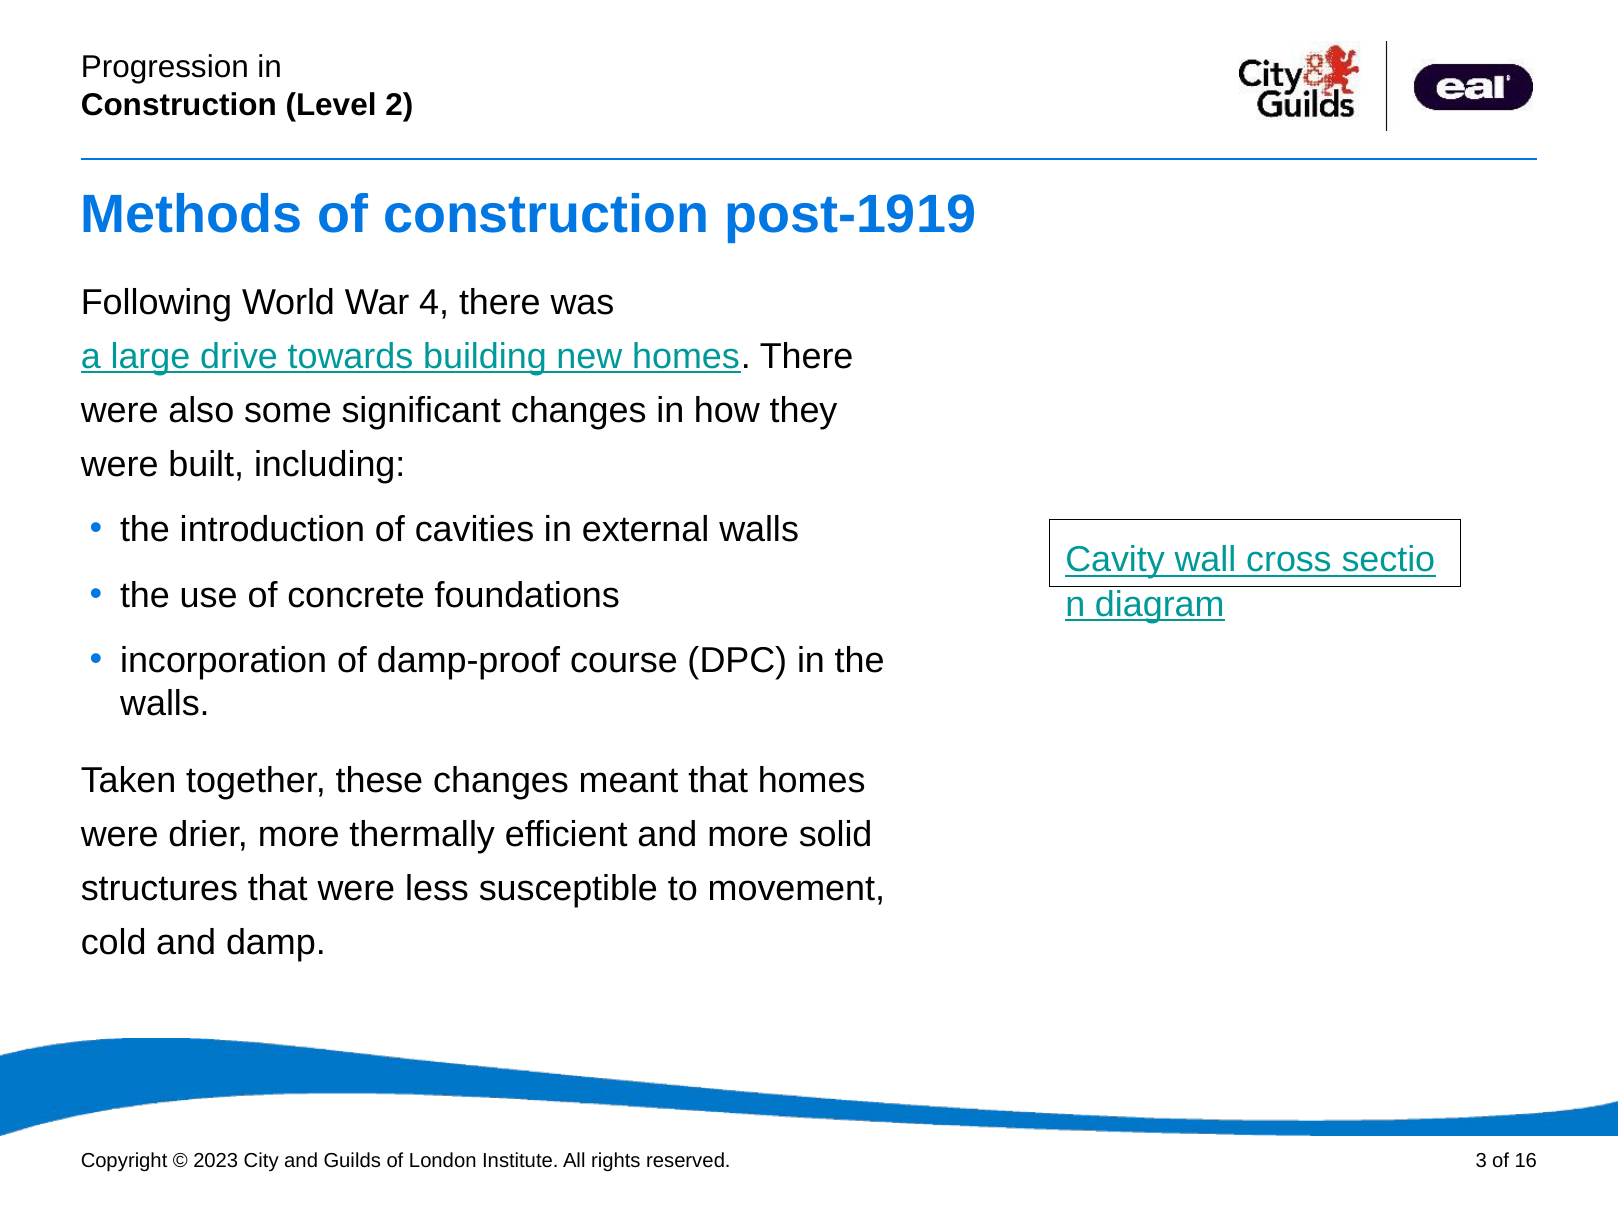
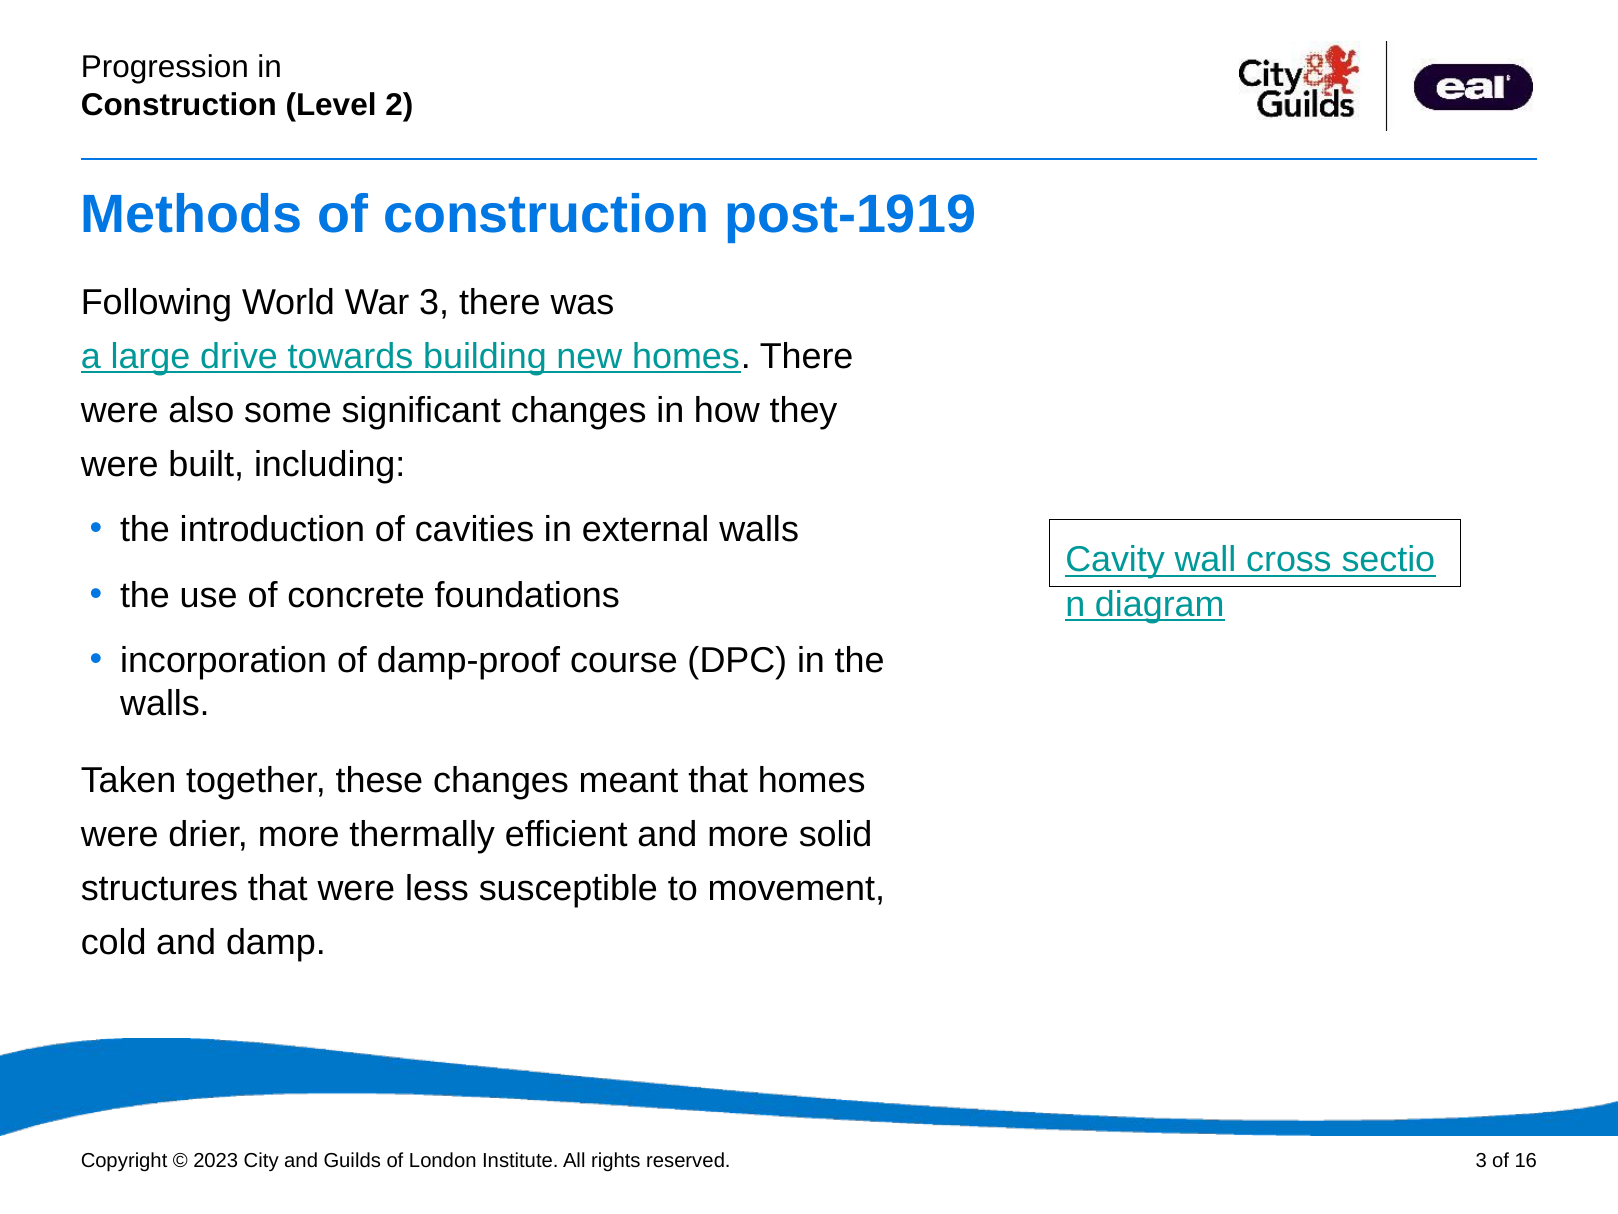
War 4: 4 -> 3
